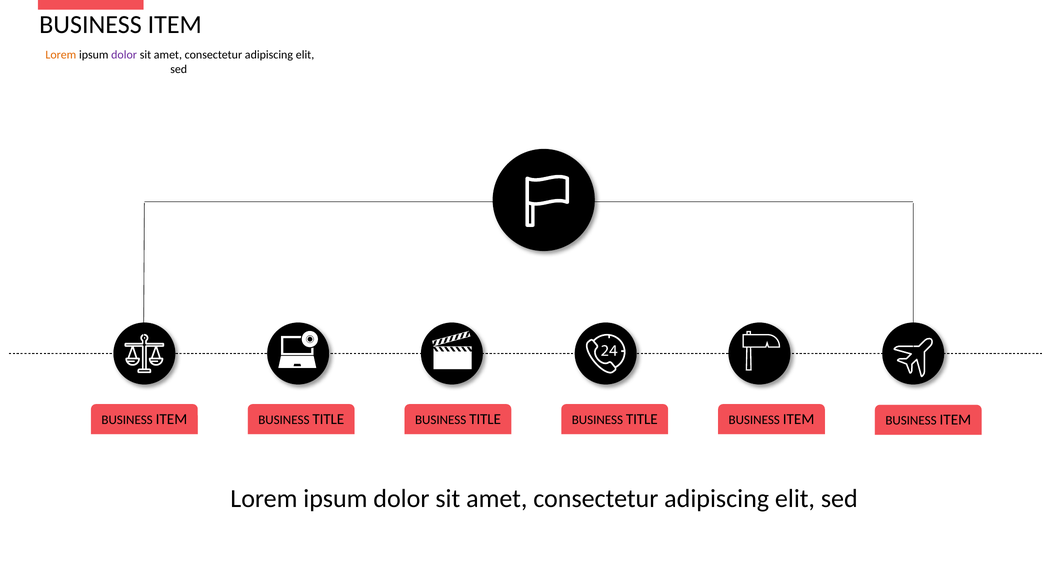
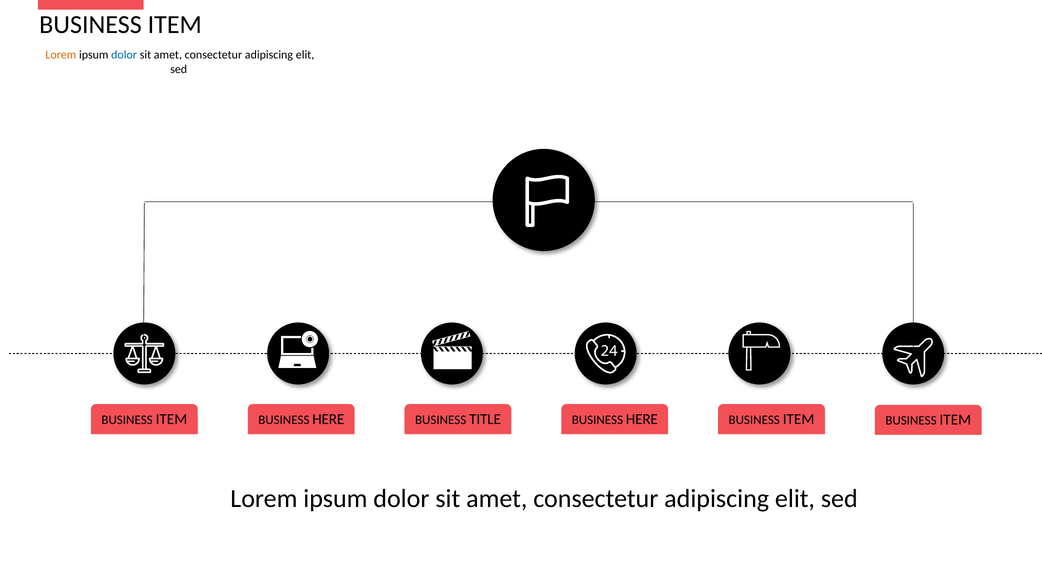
dolor at (124, 55) colour: purple -> blue
ITEM BUSINESS TITLE: TITLE -> HERE
TITLE at (642, 419): TITLE -> HERE
